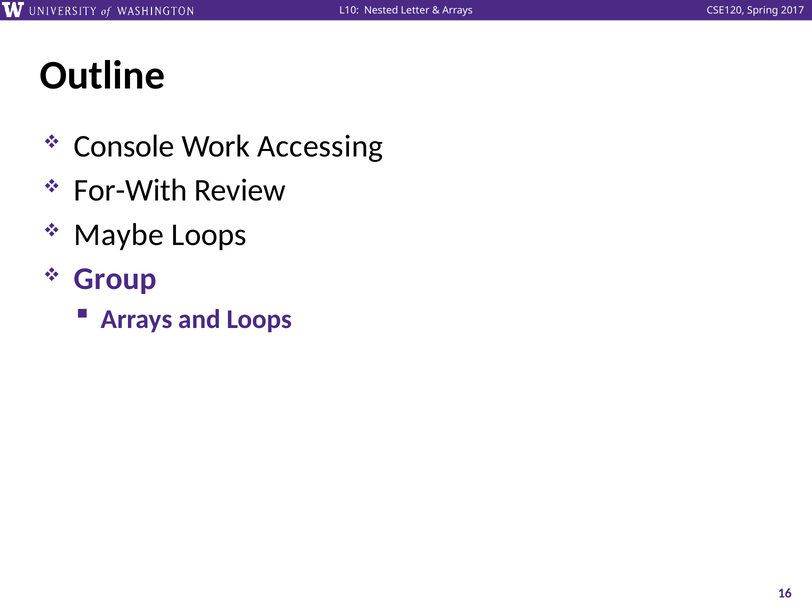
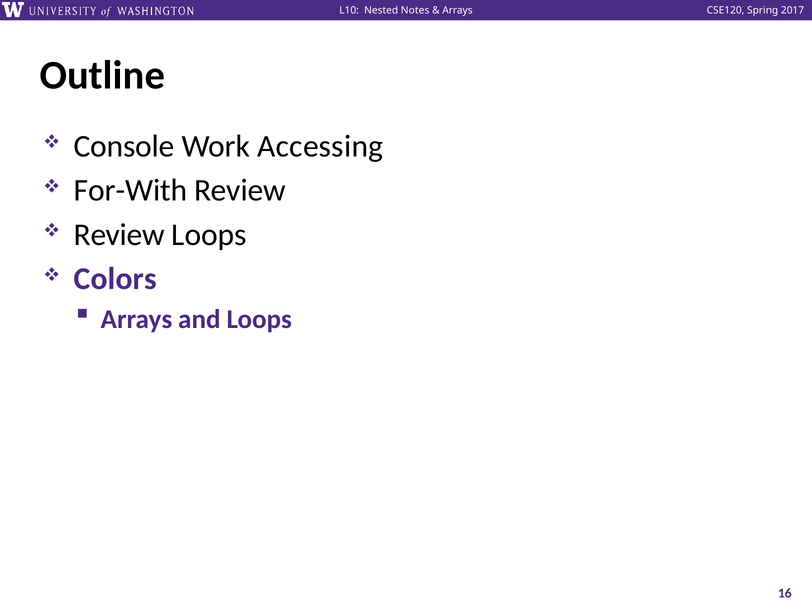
Letter: Letter -> Notes
Maybe at (119, 235): Maybe -> Review
Group: Group -> Colors
